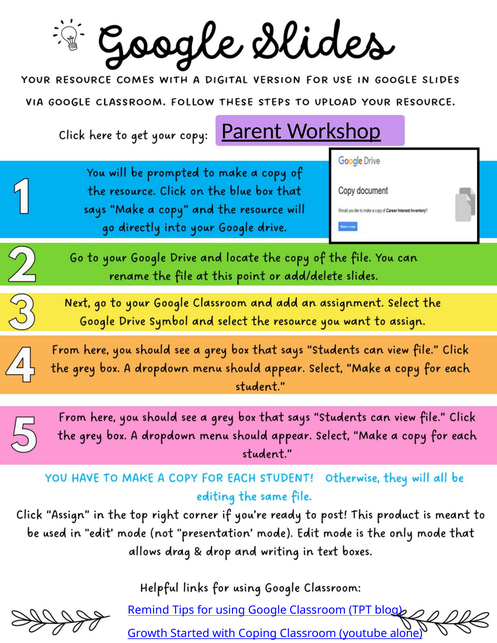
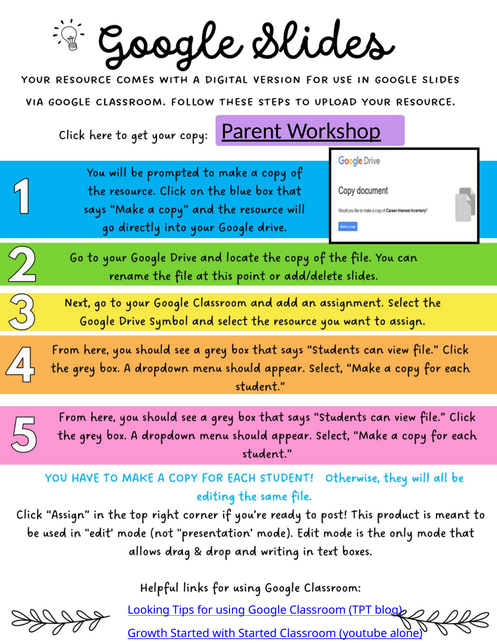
Remind: Remind -> Looking
with Coping: Coping -> Started
